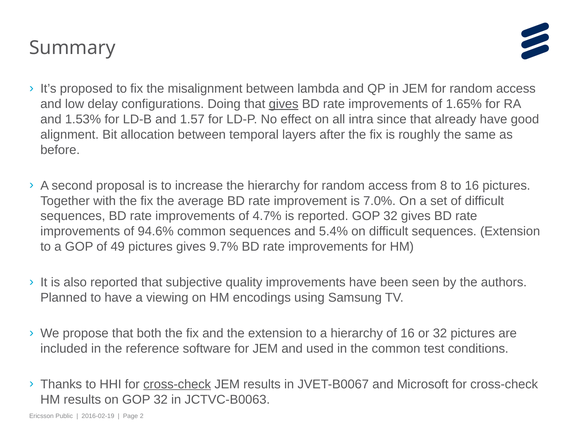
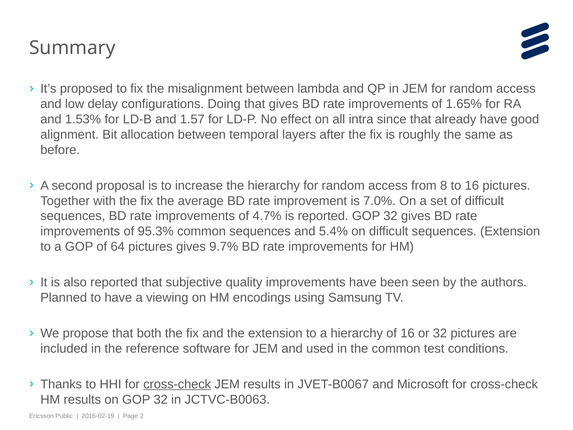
gives at (284, 104) underline: present -> none
94.6%: 94.6% -> 95.3%
49: 49 -> 64
